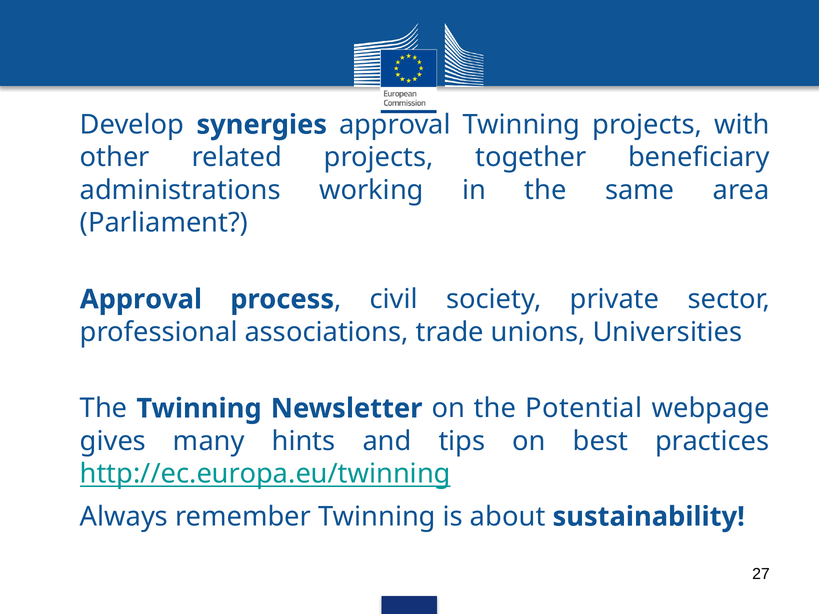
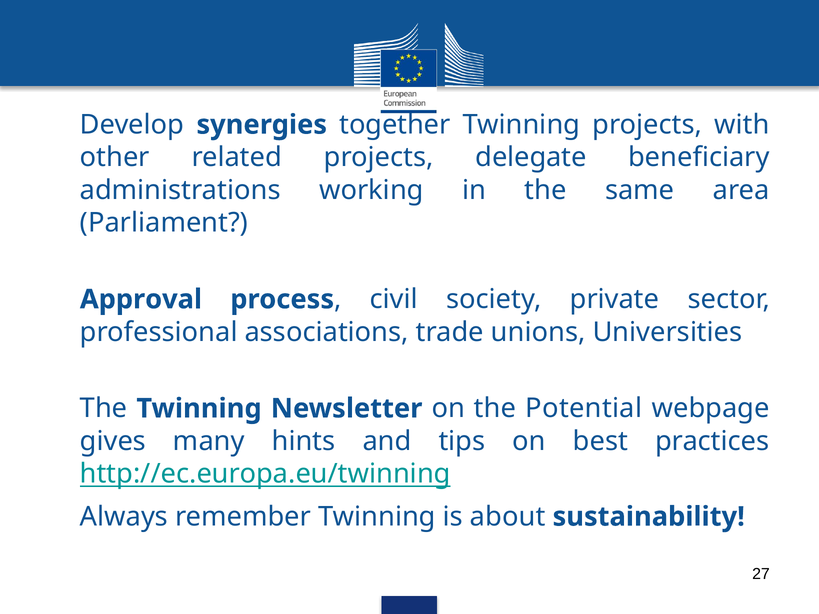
synergies approval: approval -> together
together: together -> delegate
